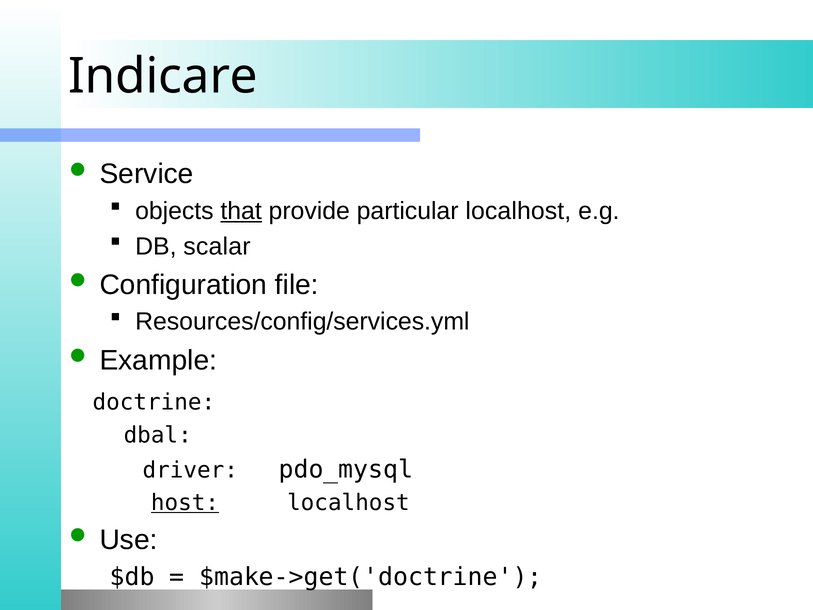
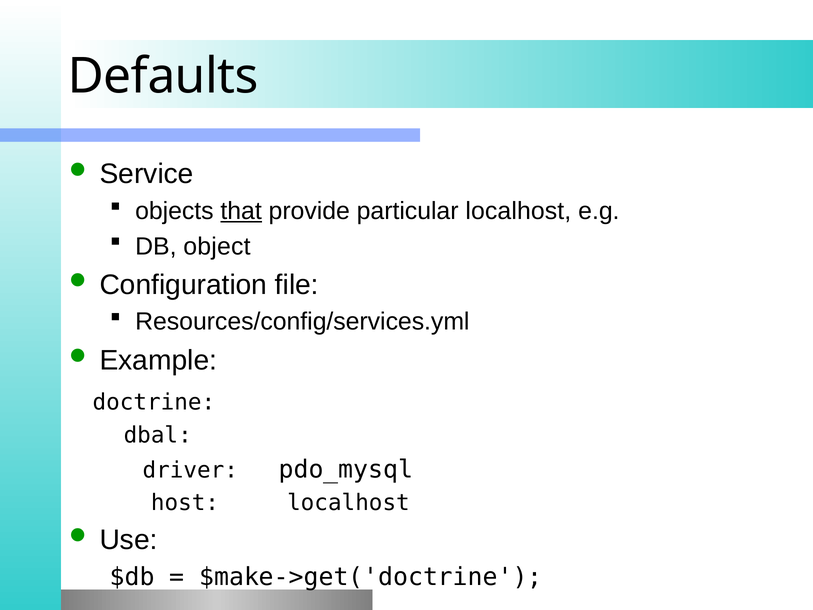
Indicare: Indicare -> Defaults
scalar: scalar -> object
host underline: present -> none
